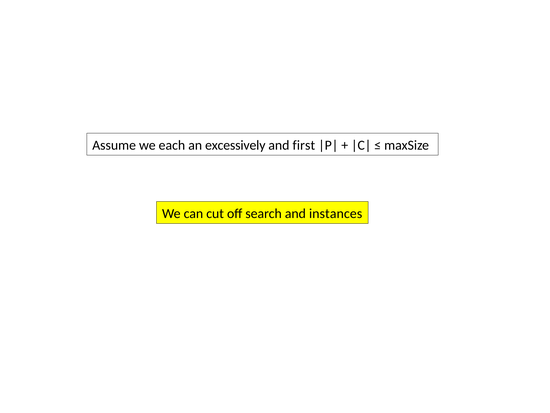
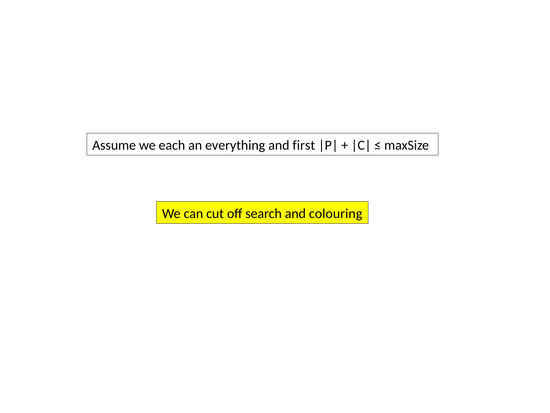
excessively: excessively -> everything
instances: instances -> colouring
